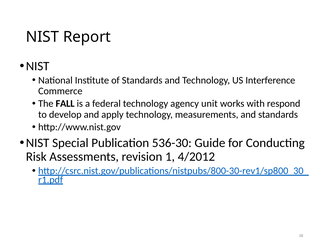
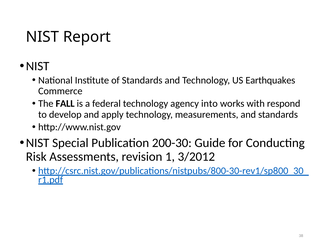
Interference: Interference -> Earthquakes
unit: unit -> into
536-30: 536-30 -> 200-30
4/2012: 4/2012 -> 3/2012
